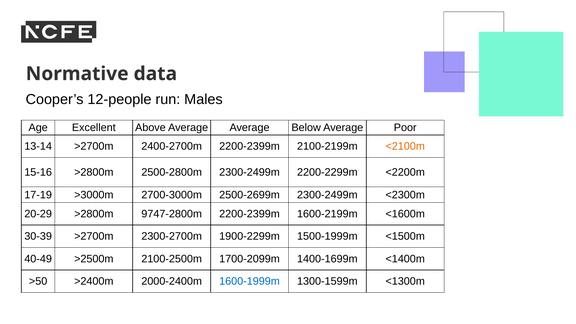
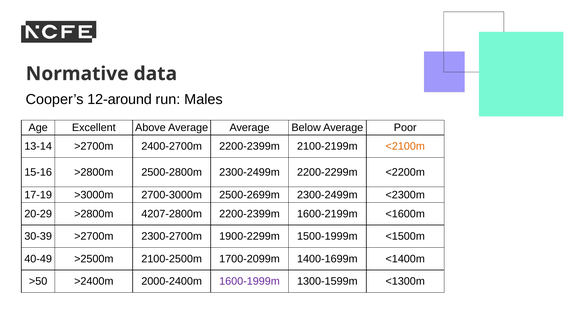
12-people: 12-people -> 12-around
9747-2800m: 9747-2800m -> 4207-2800m
1600-1999m colour: blue -> purple
